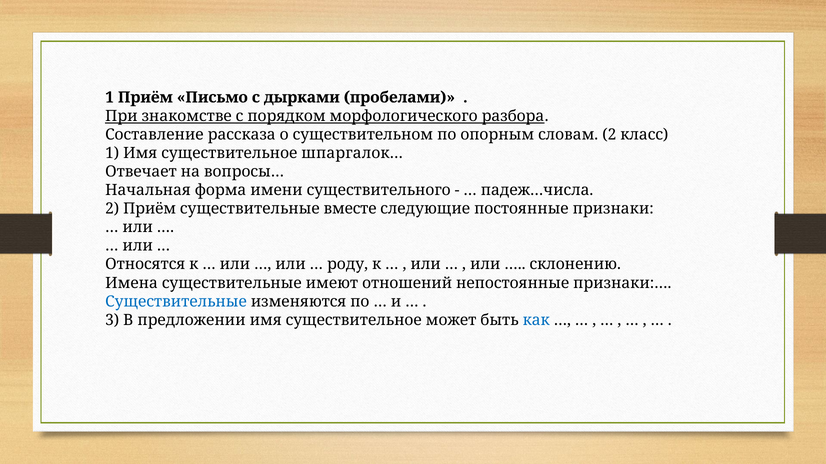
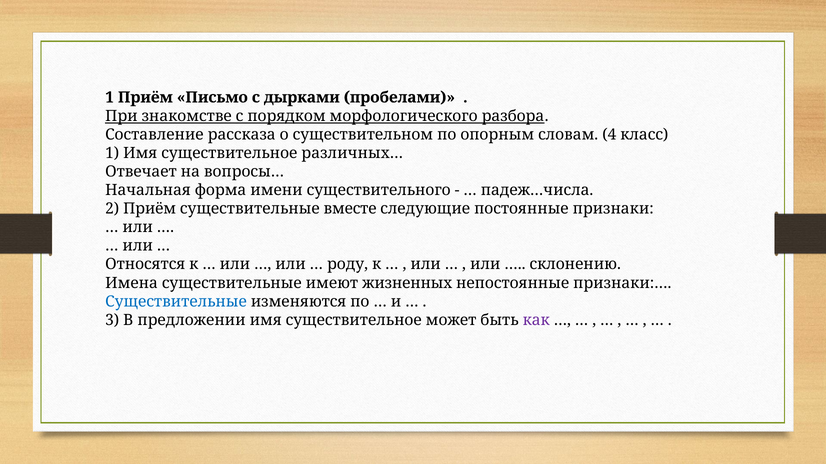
словам 2: 2 -> 4
шпаргалок…: шпаргалок… -> различных…
отношений: отношений -> жизненных
как colour: blue -> purple
